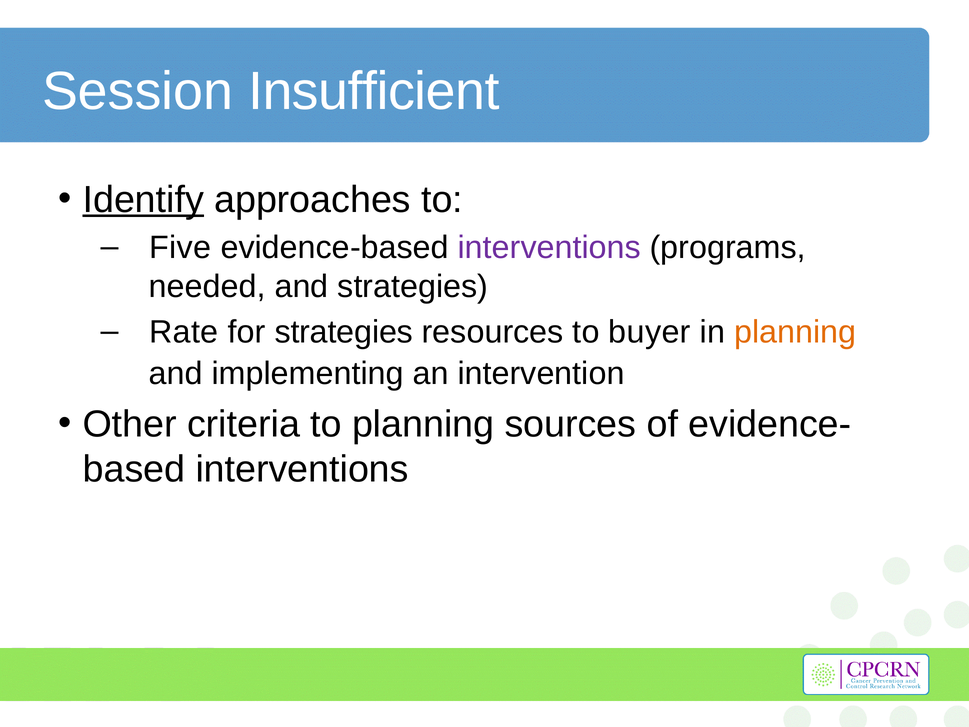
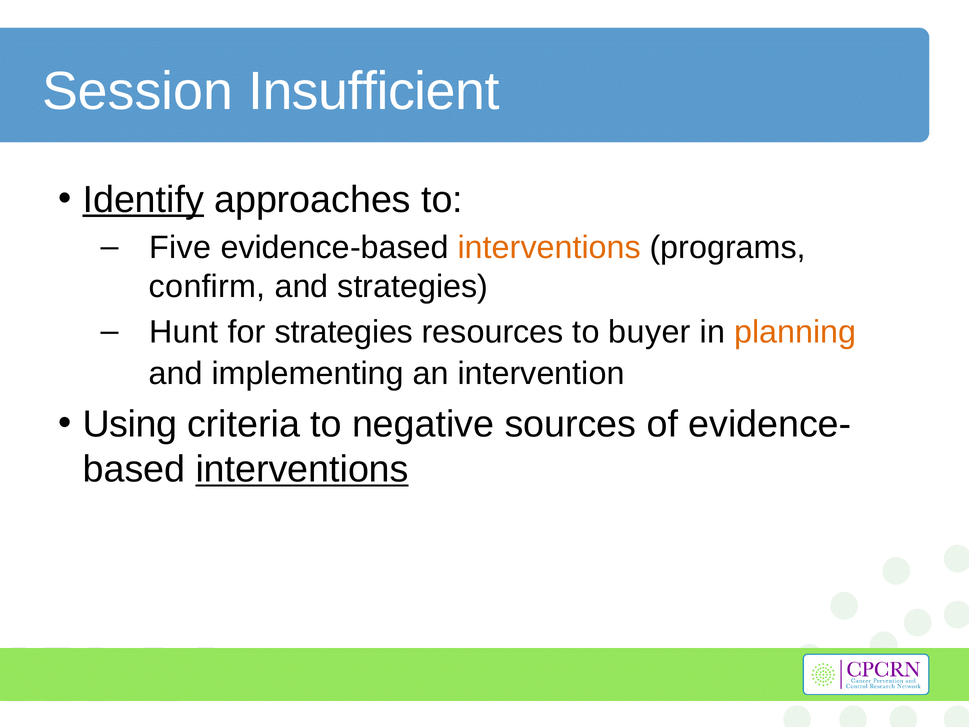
interventions at (549, 248) colour: purple -> orange
needed: needed -> confirm
Rate: Rate -> Hunt
Other: Other -> Using
to planning: planning -> negative
interventions at (302, 469) underline: none -> present
